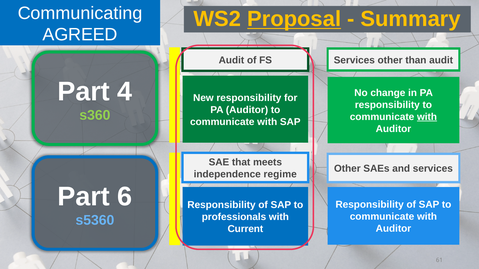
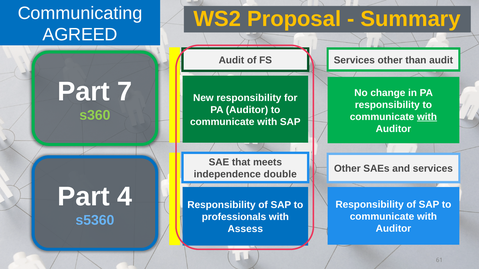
Proposal underline: present -> none
4: 4 -> 7
regime: regime -> double
6: 6 -> 4
Current: Current -> Assess
